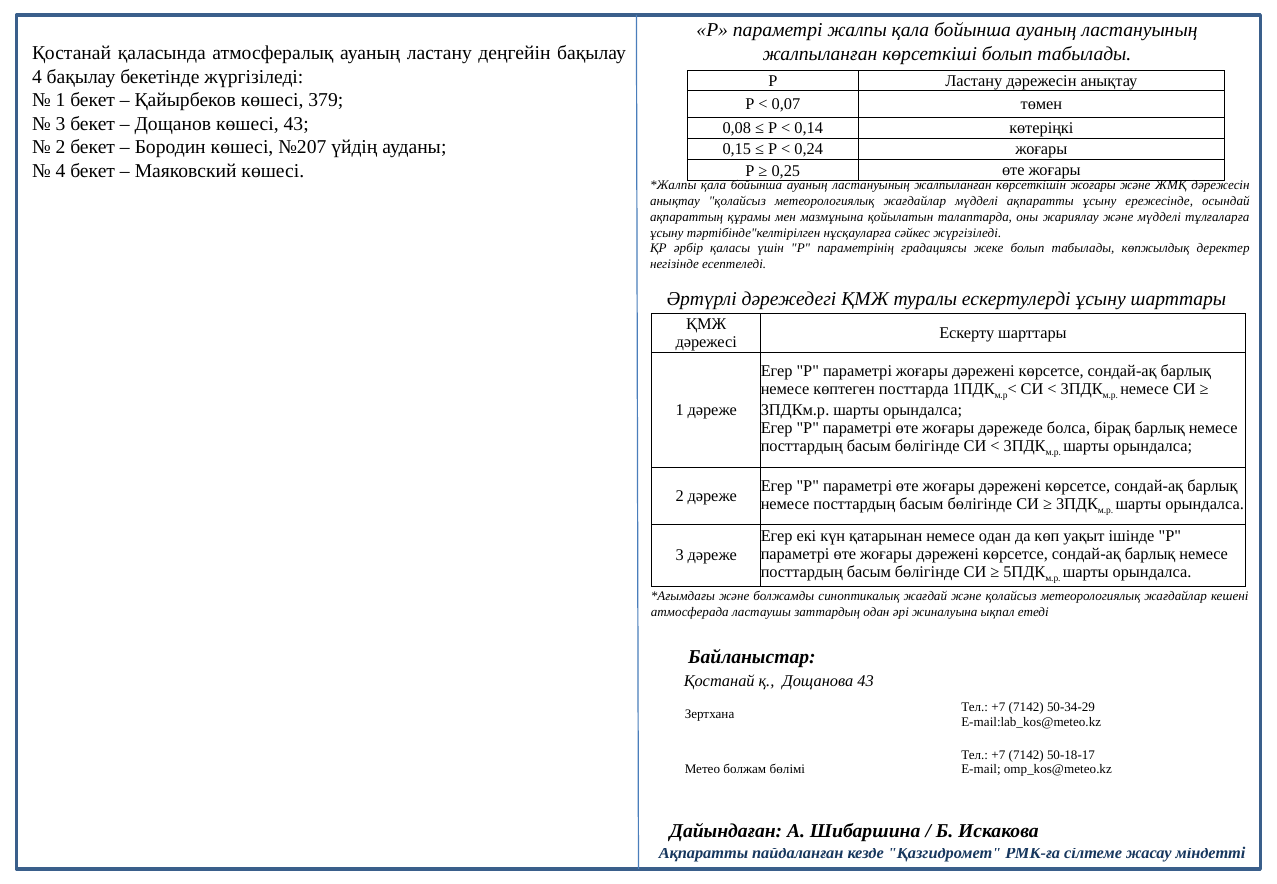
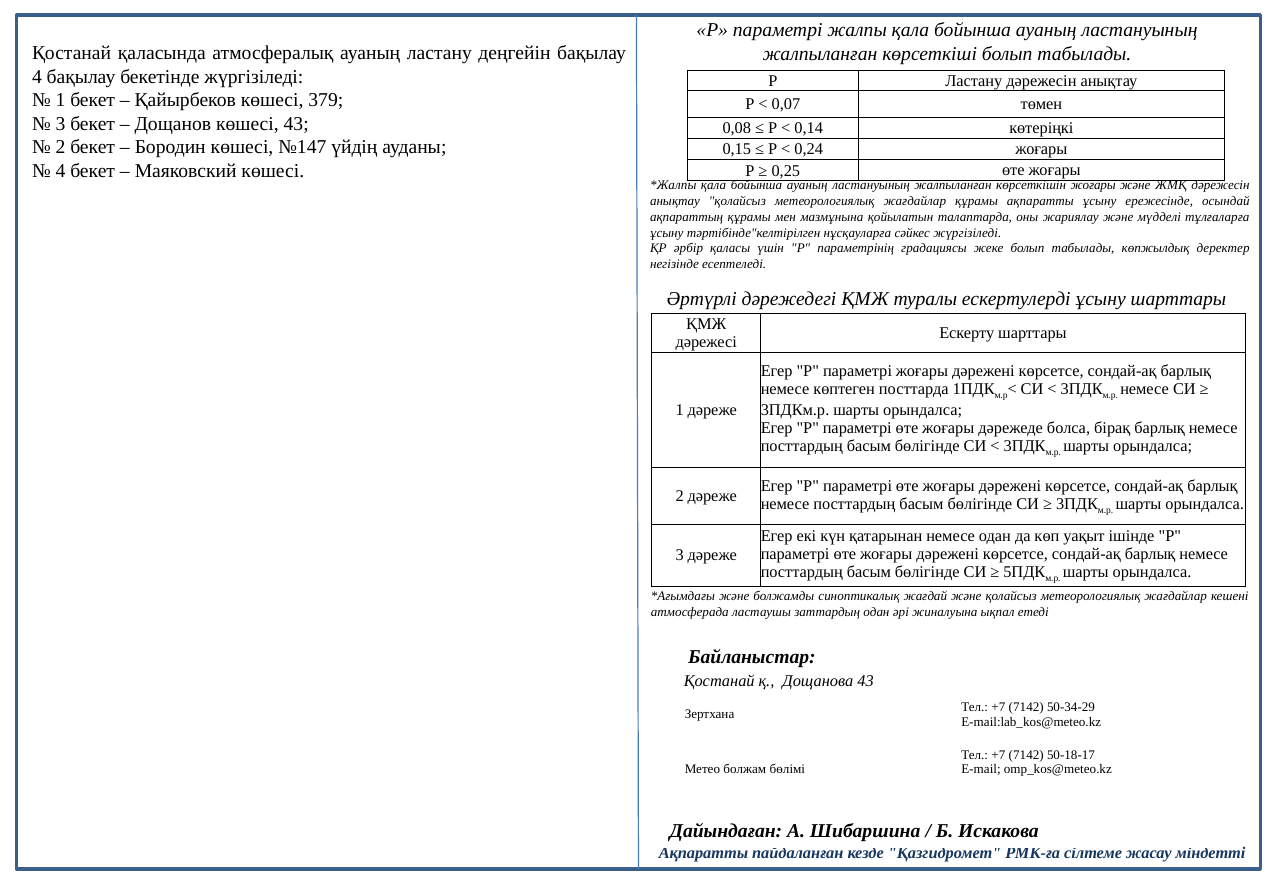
№207: №207 -> №147
жағдайлар мүдделі: мүдделі -> құрамы
